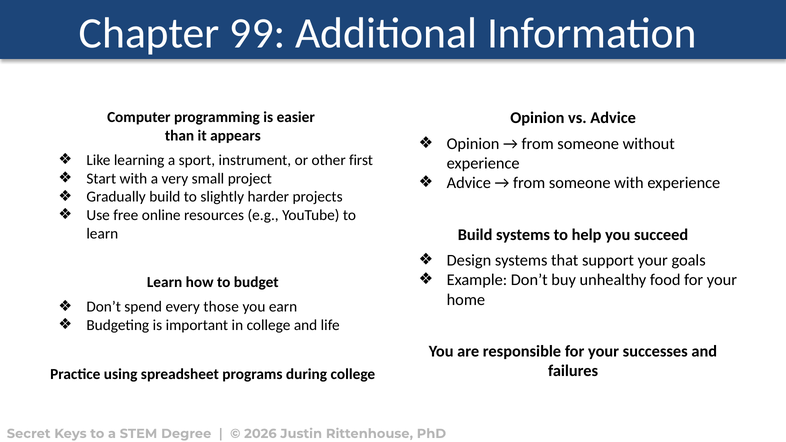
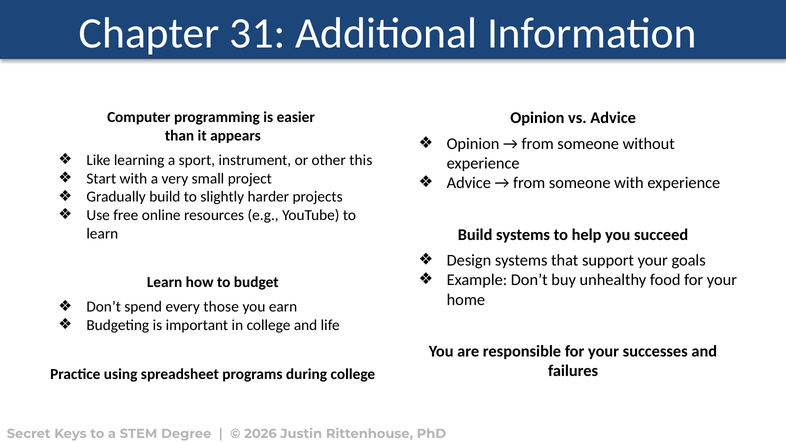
99: 99 -> 31
first: first -> this
